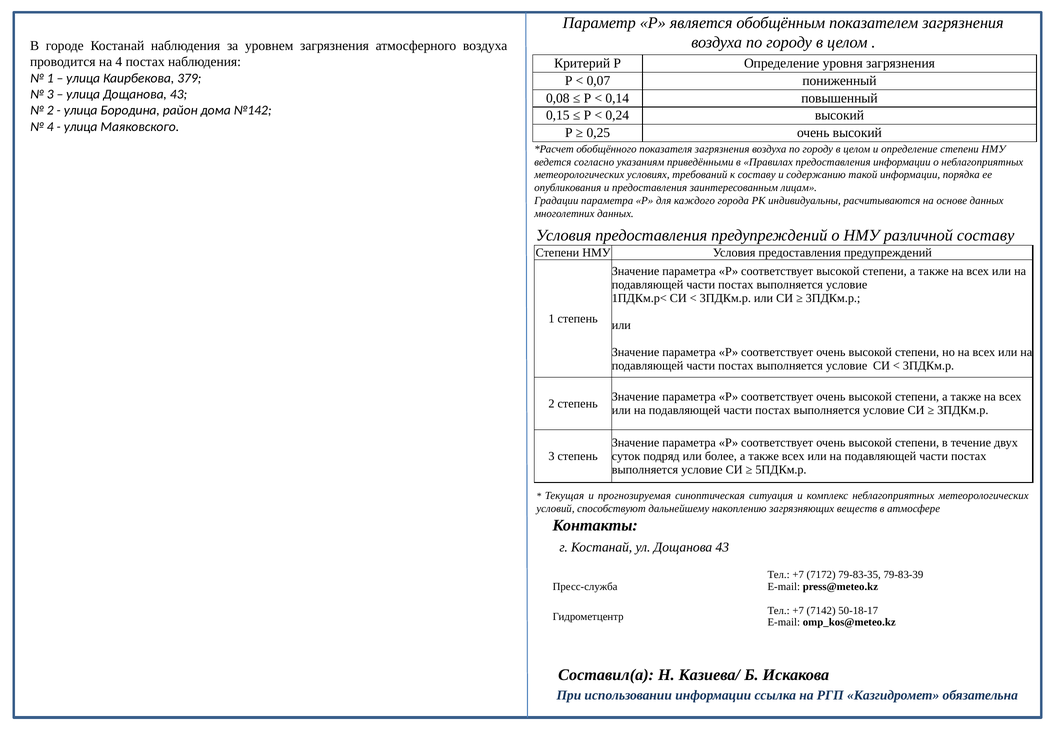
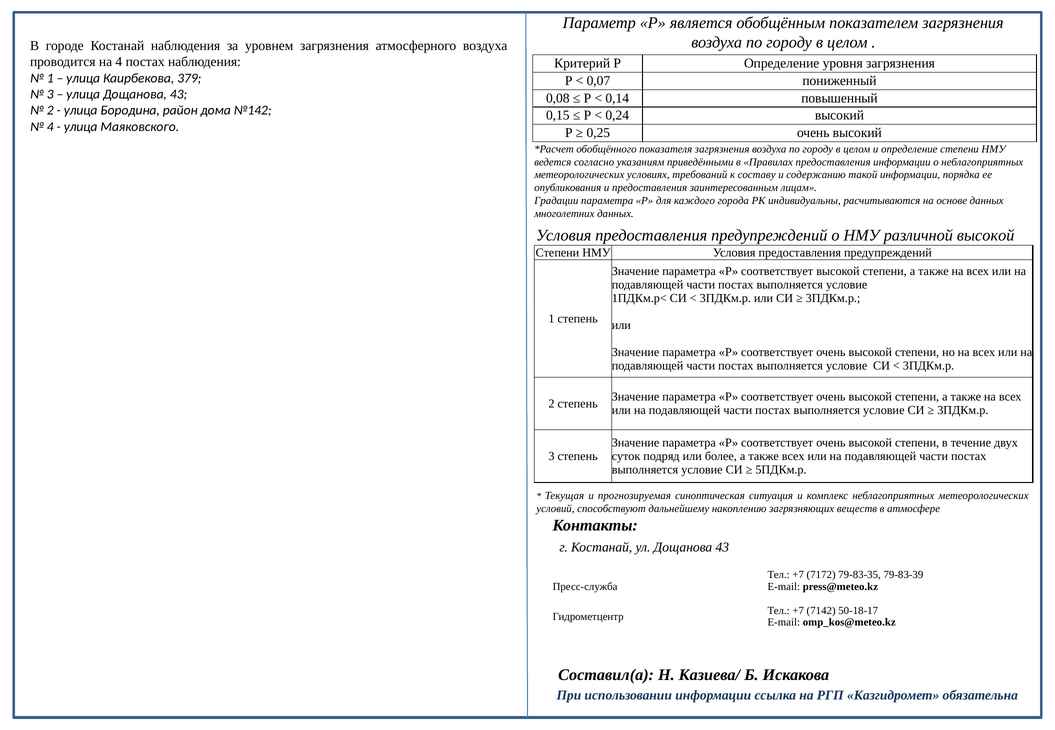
различной составу: составу -> высокой
